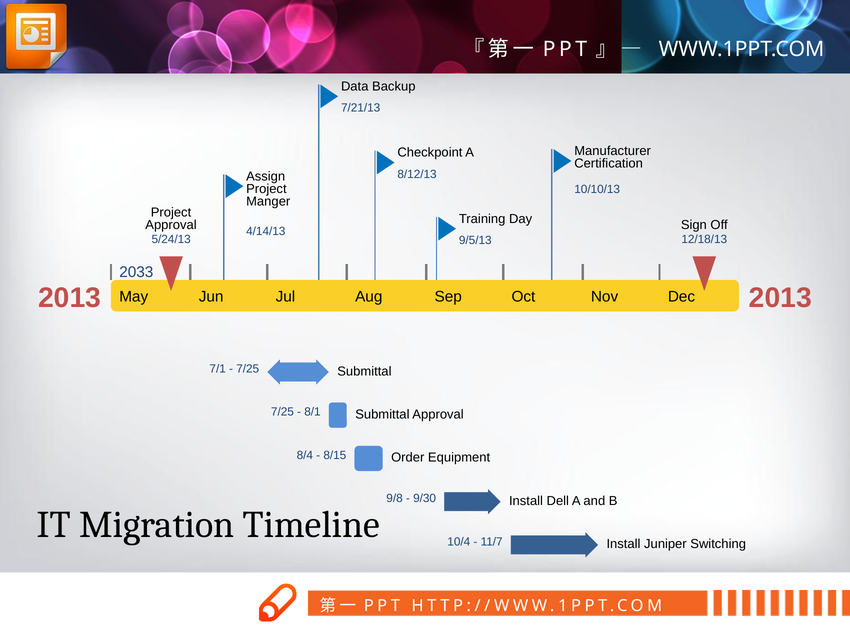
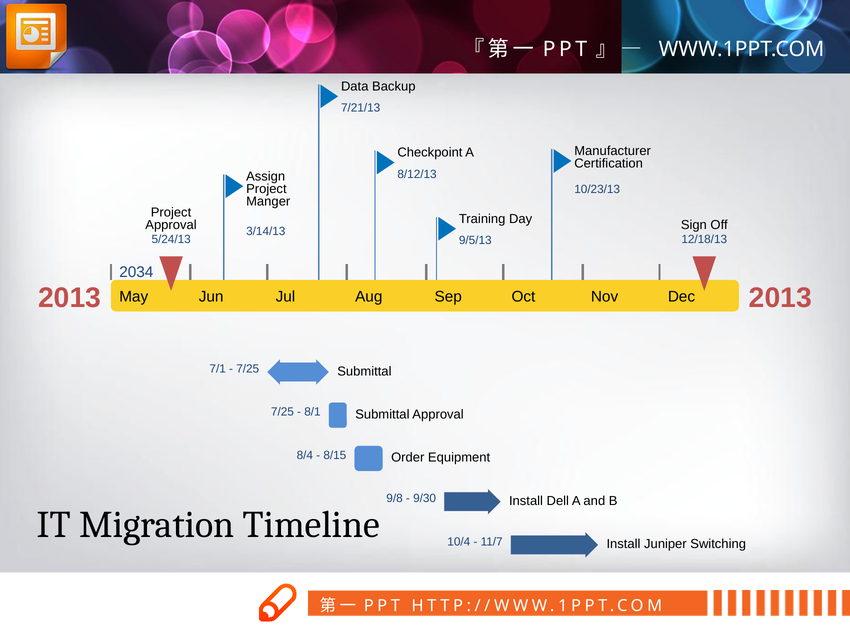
10/10/13: 10/10/13 -> 10/23/13
4/14/13: 4/14/13 -> 3/14/13
2033: 2033 -> 2034
